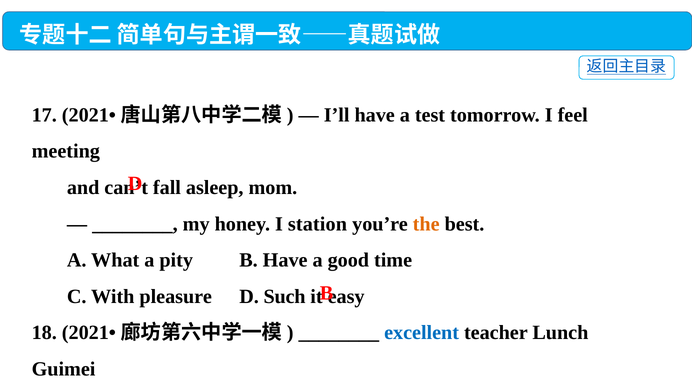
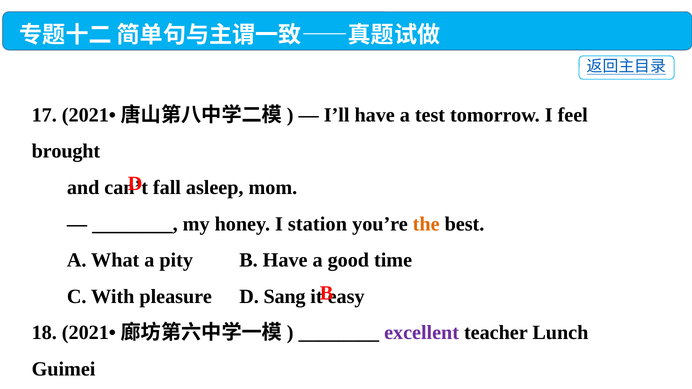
meeting: meeting -> brought
Such: Such -> Sang
excellent colour: blue -> purple
